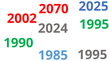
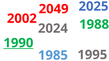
2070: 2070 -> 2049
2002 1995: 1995 -> 1988
1990 underline: none -> present
